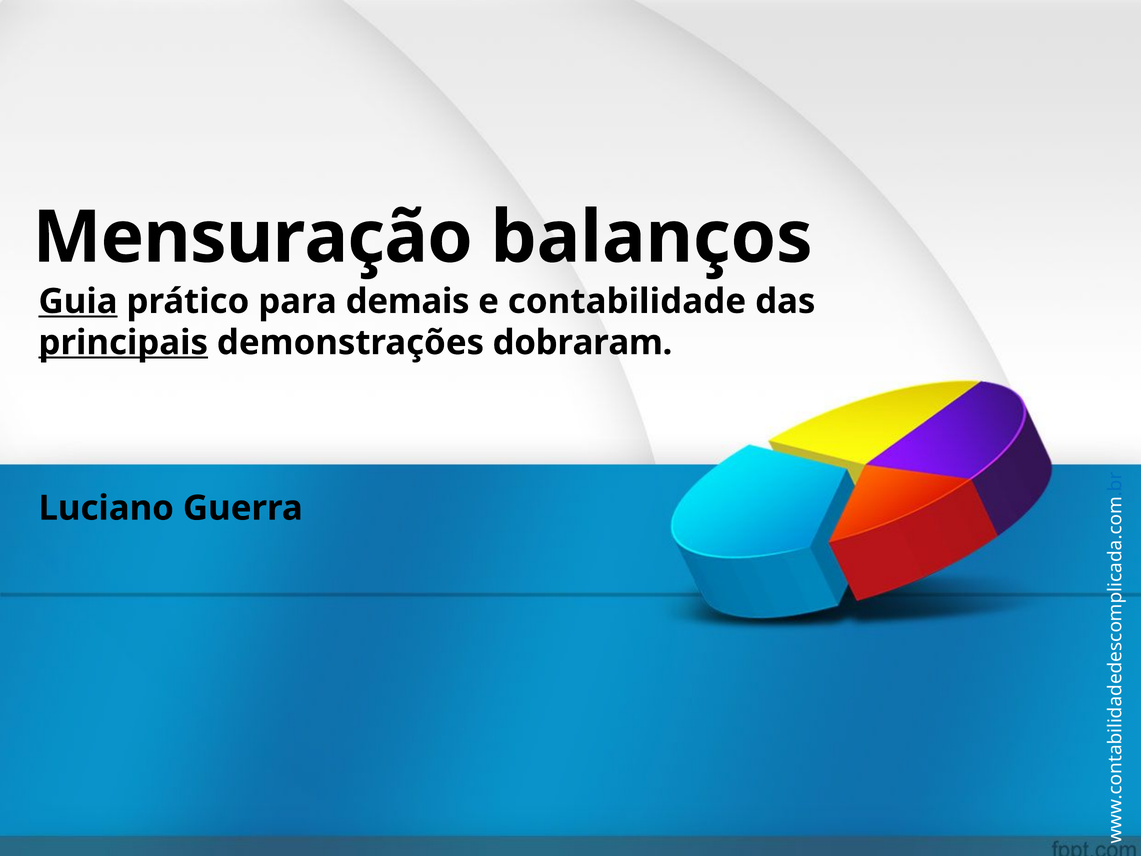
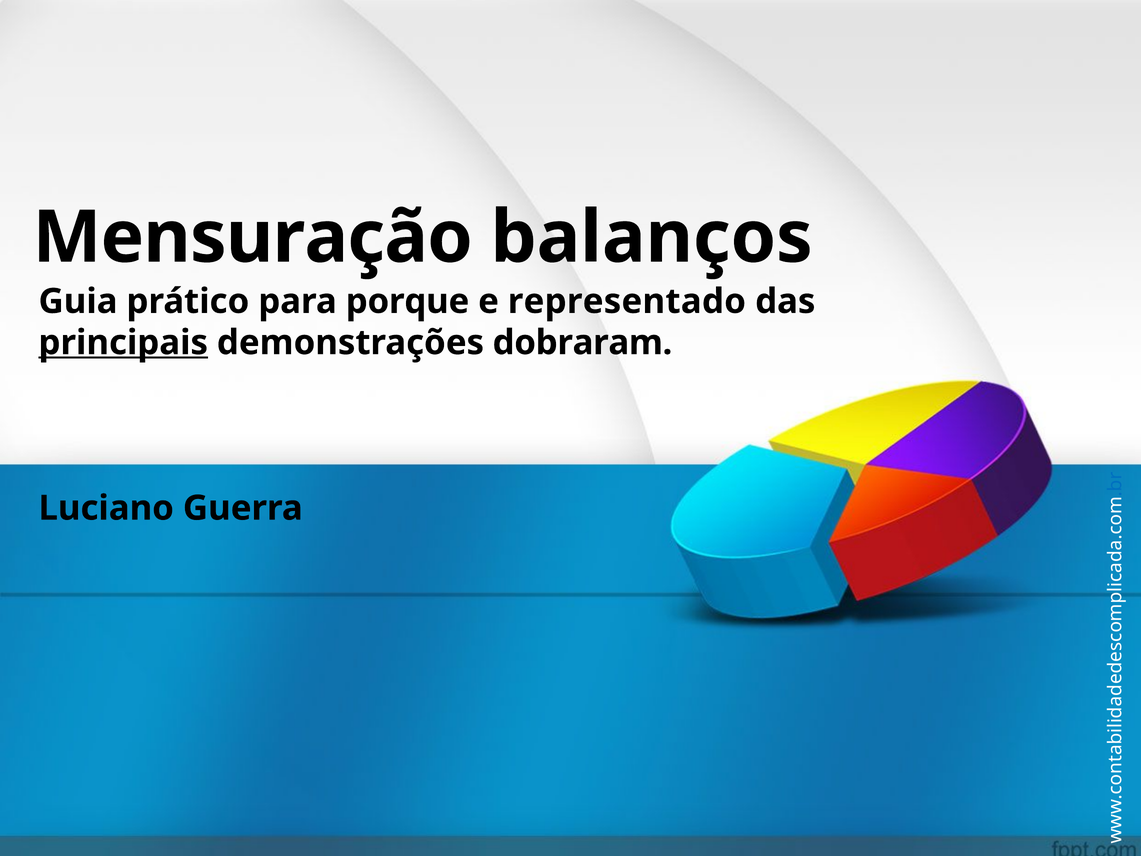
Guia underline: present -> none
demais: demais -> porque
contabilidade: contabilidade -> representado
